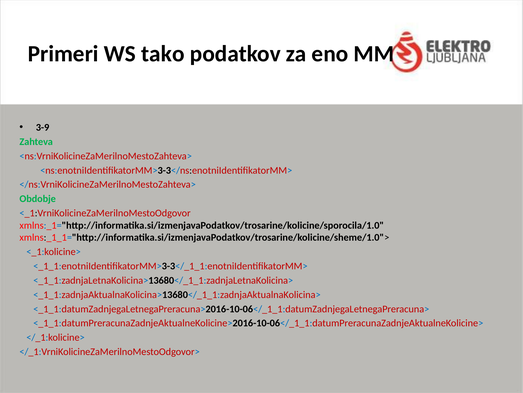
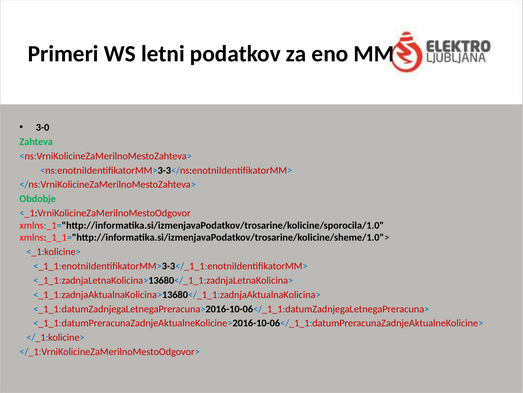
tako: tako -> letni
3-9: 3-9 -> 3-0
